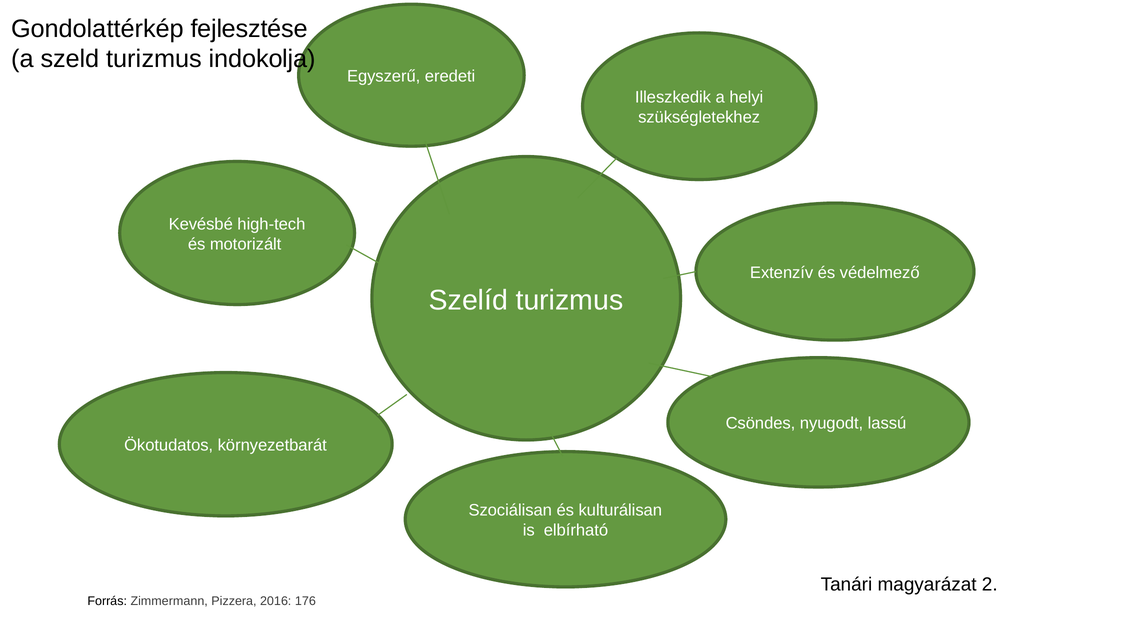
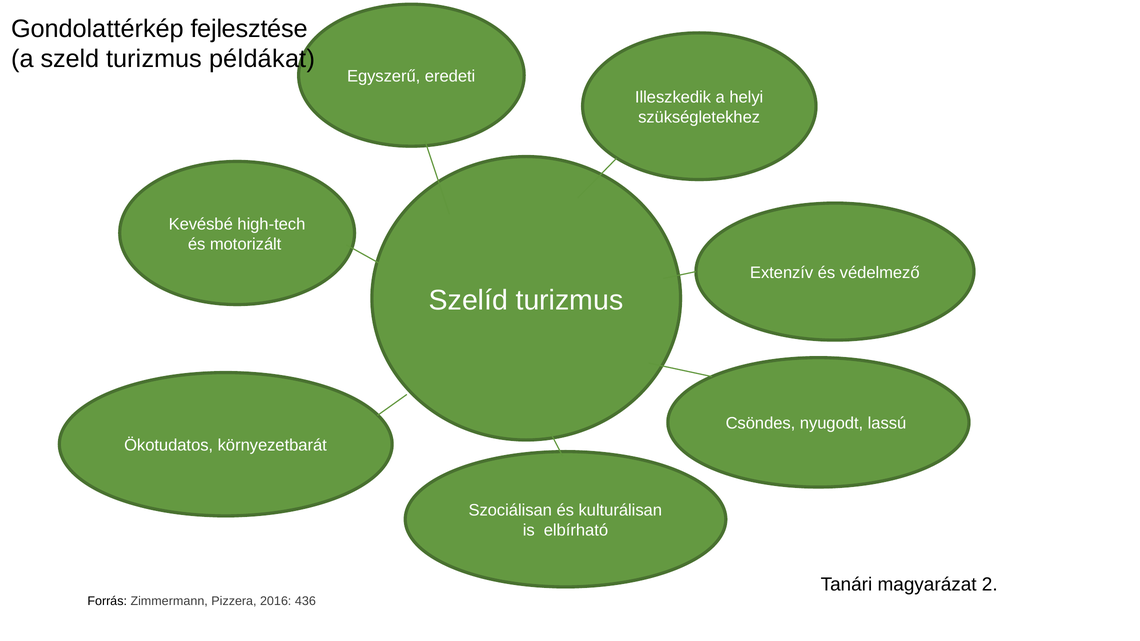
indokolja: indokolja -> példákat
176: 176 -> 436
